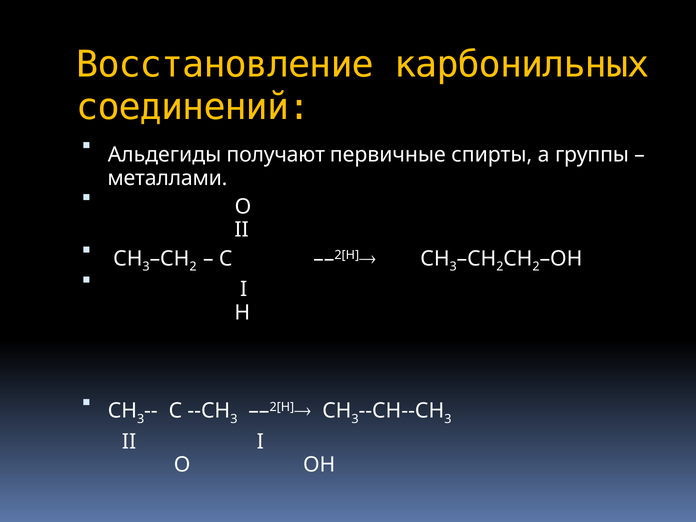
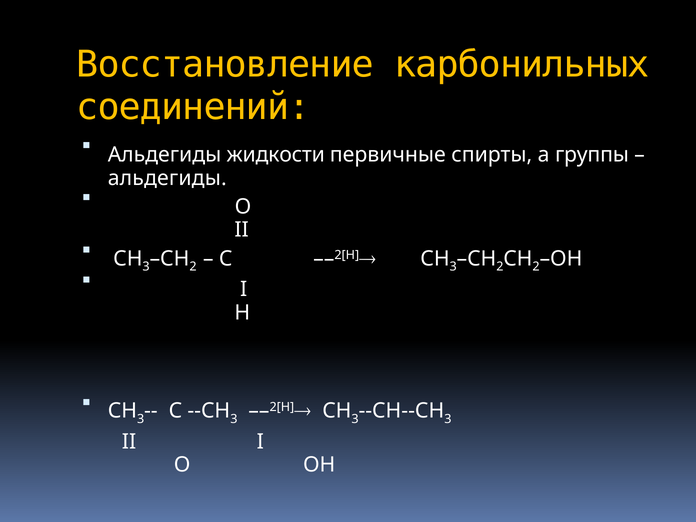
получают: получают -> жидкости
металлами at (167, 178): металлами -> альдегиды
